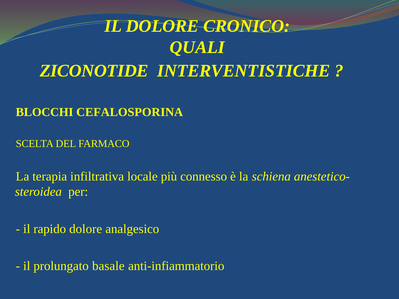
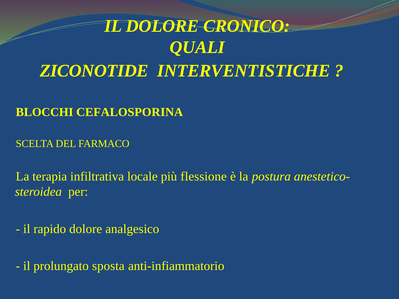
connesso: connesso -> flessione
schiena: schiena -> postura
basale: basale -> sposta
